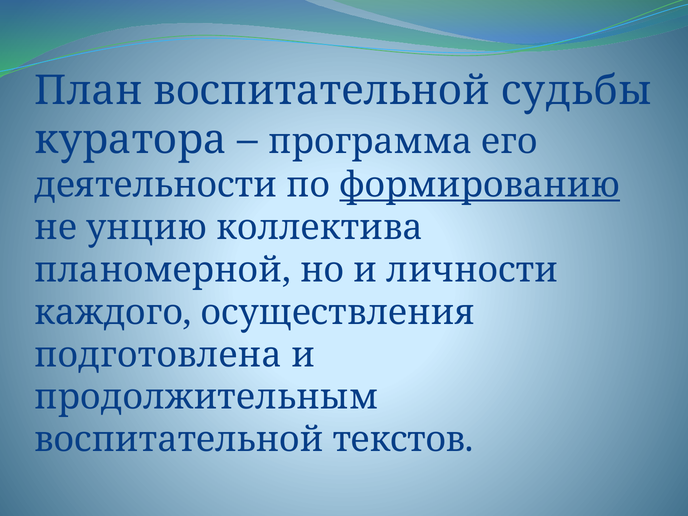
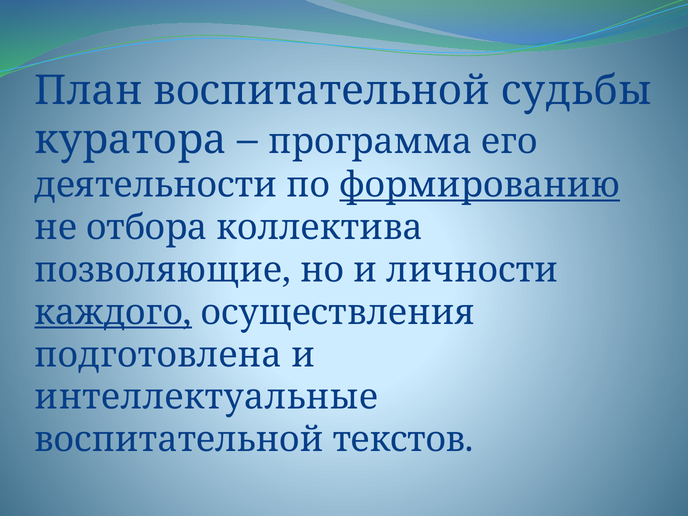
унцию: унцию -> отбора
планомерной: планомерной -> позволяющие
каждого underline: none -> present
продолжительным: продолжительным -> интеллектуальные
